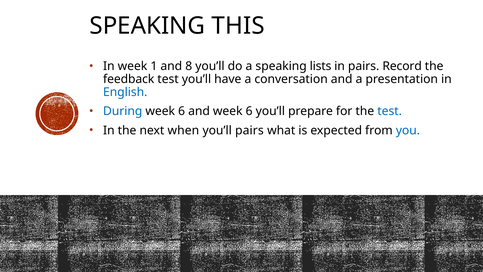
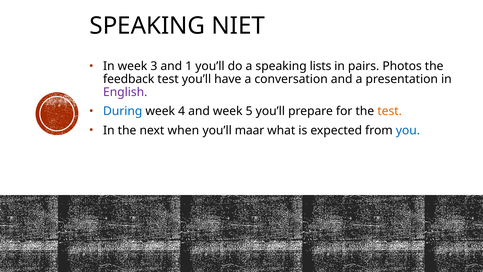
THIS: THIS -> NIET
1: 1 -> 3
8: 8 -> 1
Record: Record -> Photos
English colour: blue -> purple
6 at (182, 111): 6 -> 4
and week 6: 6 -> 5
test at (390, 111) colour: blue -> orange
you’ll pairs: pairs -> maar
